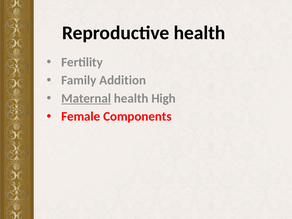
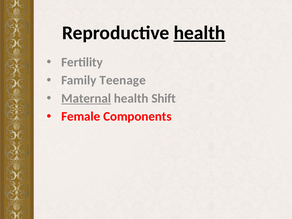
health at (200, 33) underline: none -> present
Addition: Addition -> Teenage
High: High -> Shift
